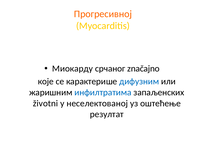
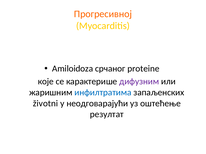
Миокарду: Миокарду -> Amiloidoza
značajno: značajno -> proteine
дифузним colour: blue -> purple
неселектованој: неселектованој -> неодговарајући
